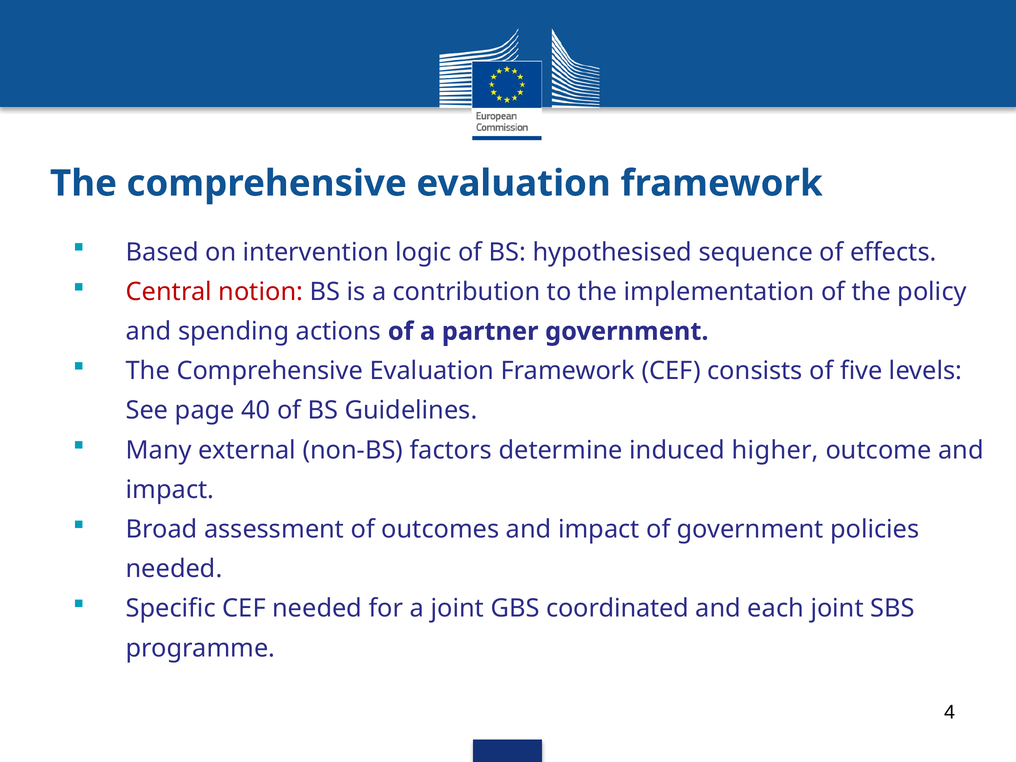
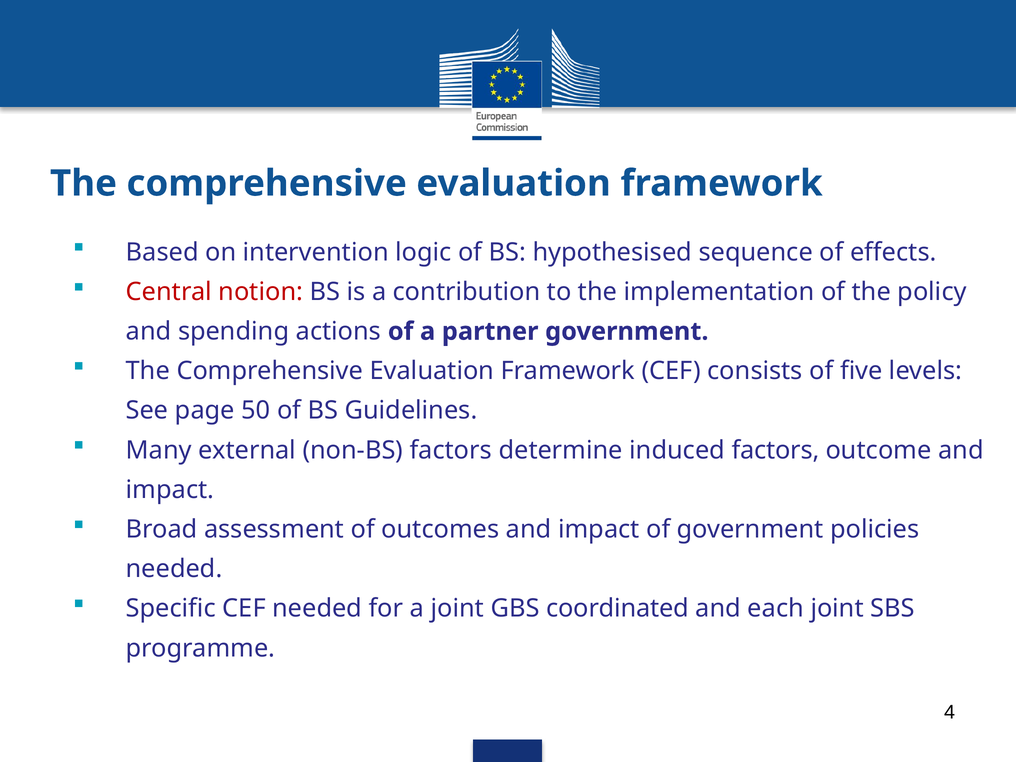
40: 40 -> 50
induced higher: higher -> factors
